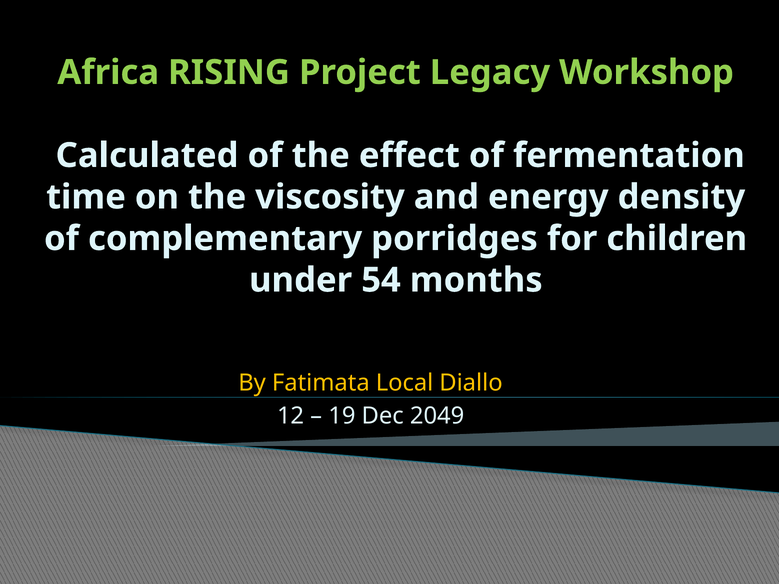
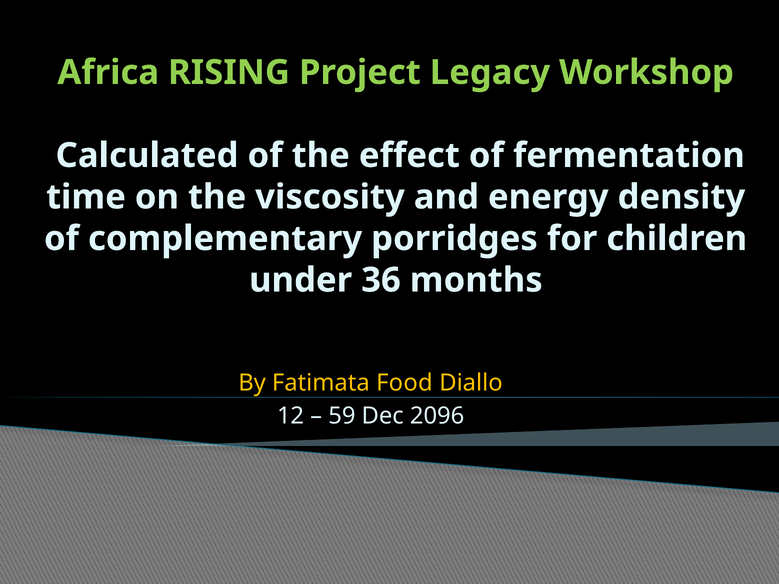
54: 54 -> 36
Local: Local -> Food
19: 19 -> 59
2049: 2049 -> 2096
